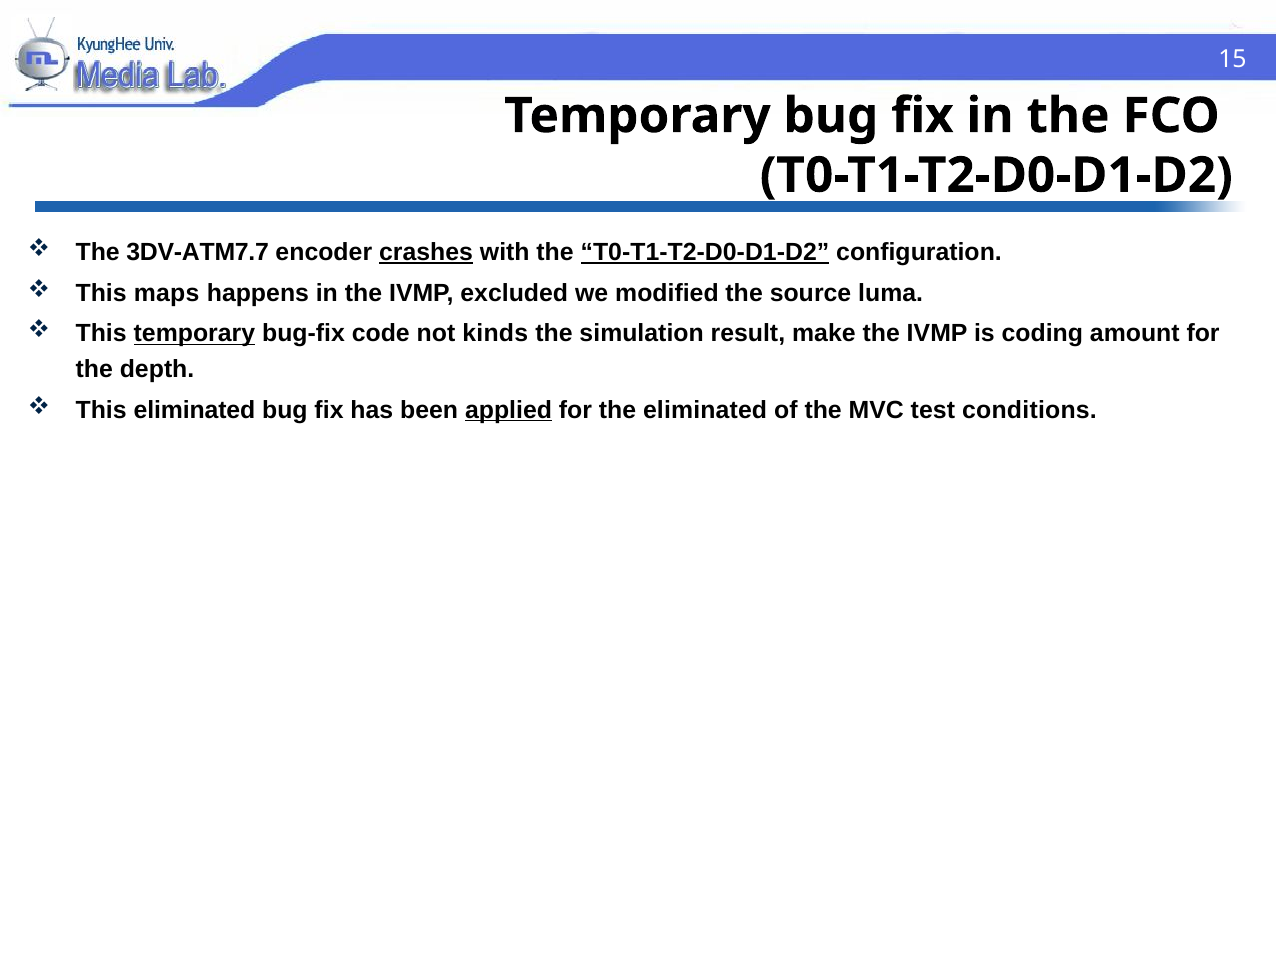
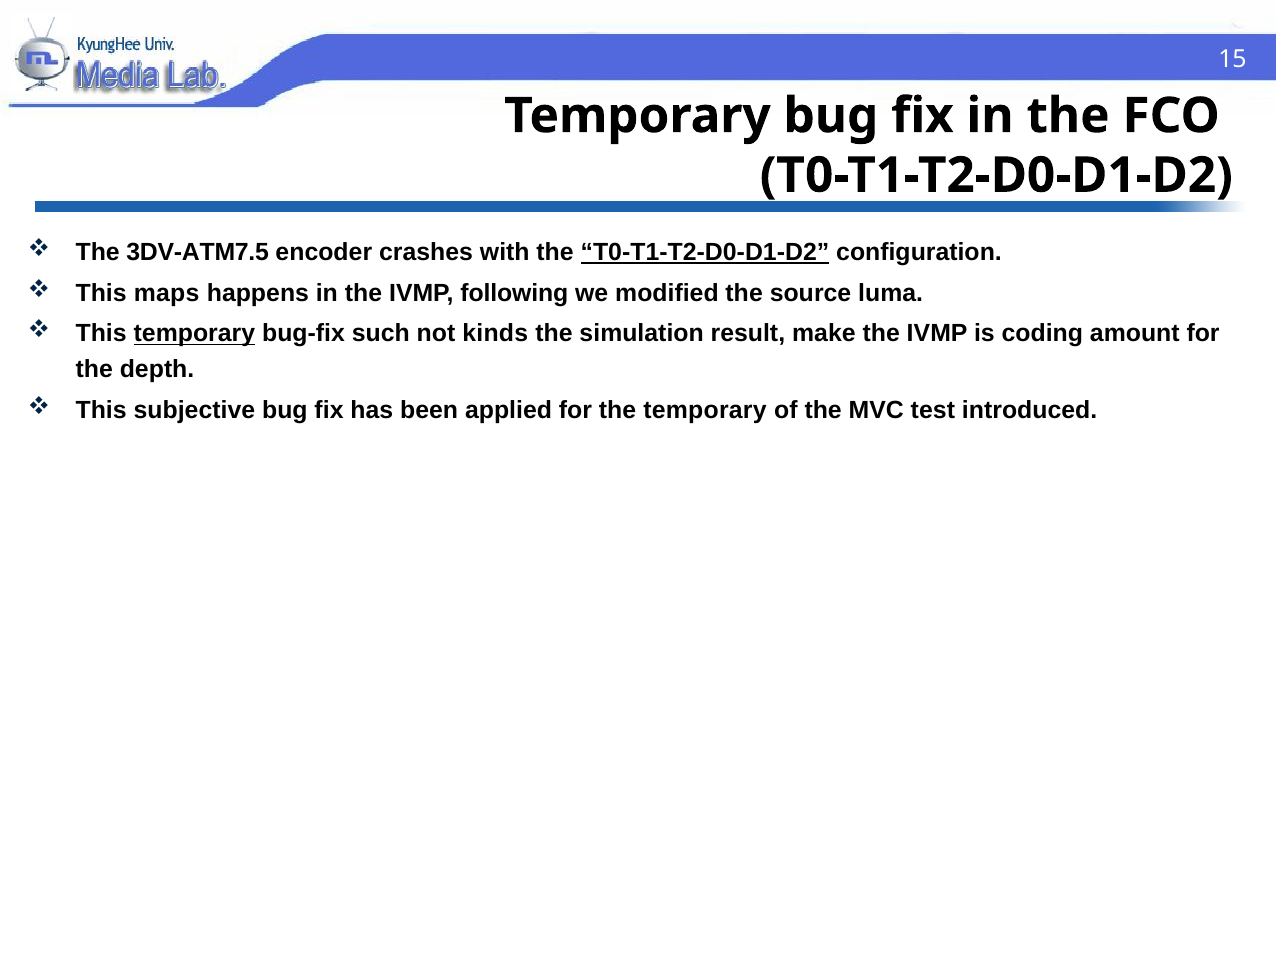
3DV-ATM7.7: 3DV-ATM7.7 -> 3DV-ATM7.5
crashes underline: present -> none
excluded: excluded -> following
code: code -> such
This eliminated: eliminated -> subjective
applied underline: present -> none
the eliminated: eliminated -> temporary
conditions: conditions -> introduced
